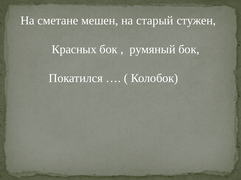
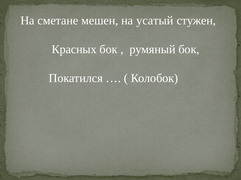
старый: старый -> усатый
